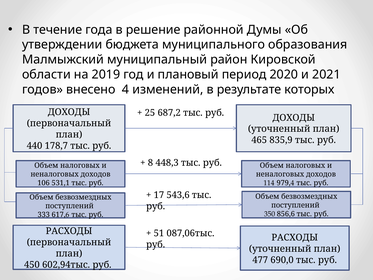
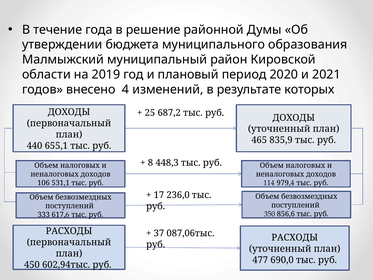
178,7: 178,7 -> 655,1
543,6: 543,6 -> 236,0
51: 51 -> 37
